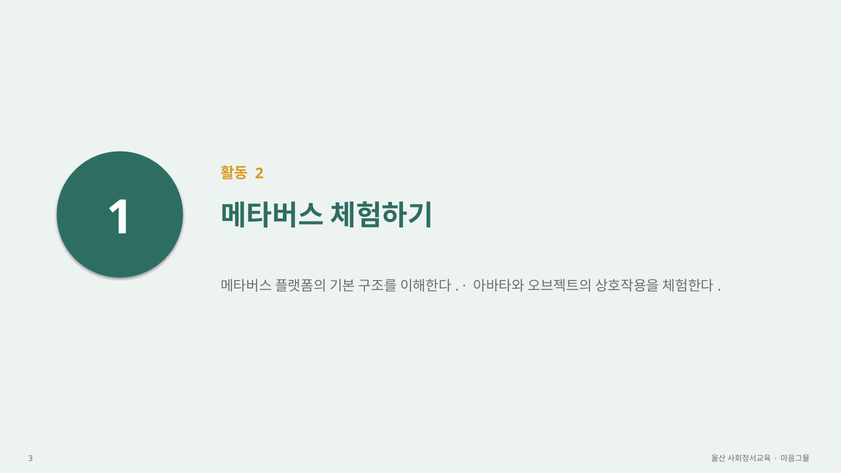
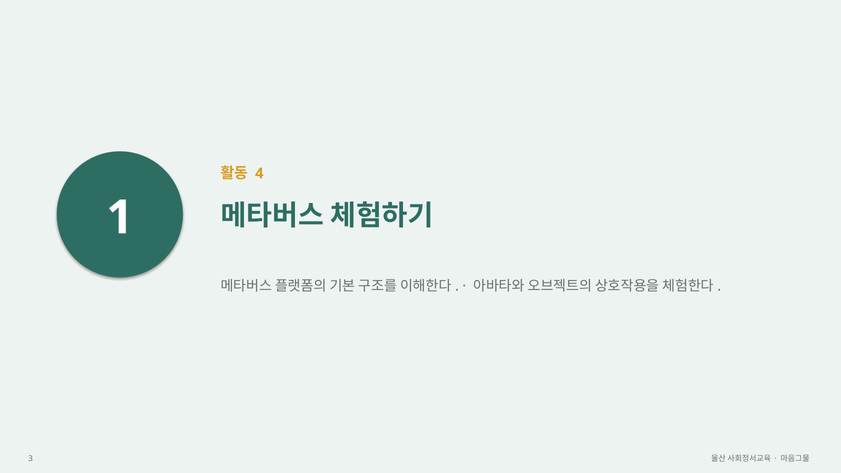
2: 2 -> 4
